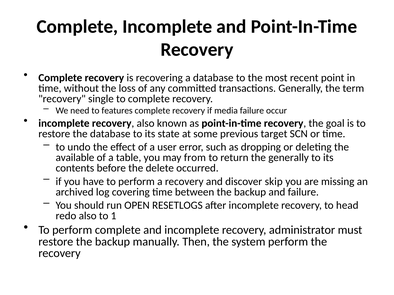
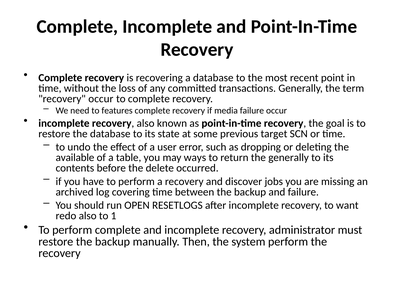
recovery single: single -> occur
from: from -> ways
skip: skip -> jobs
head: head -> want
